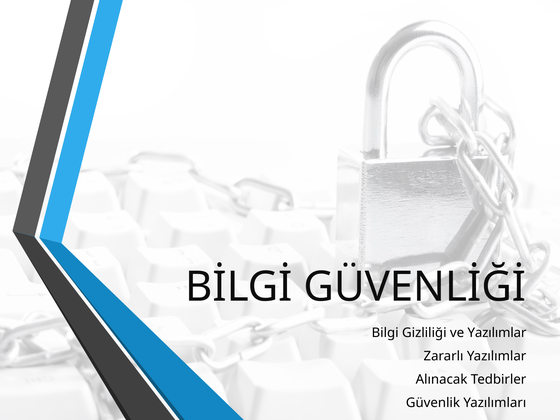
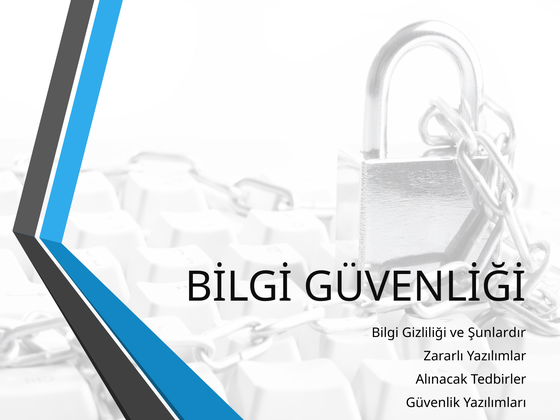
ve Yazılımlar: Yazılımlar -> Şunlardır
